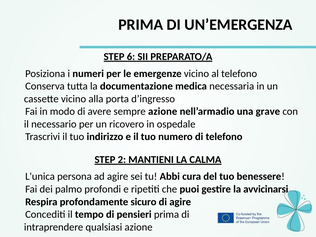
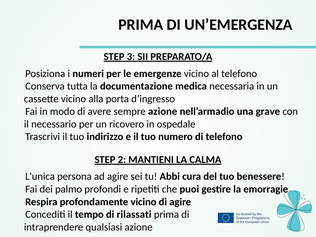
6: 6 -> 3
avvicinarsi: avvicinarsi -> emorragie
profondamente sicuro: sicuro -> vicino
pensieri: pensieri -> rilassati
